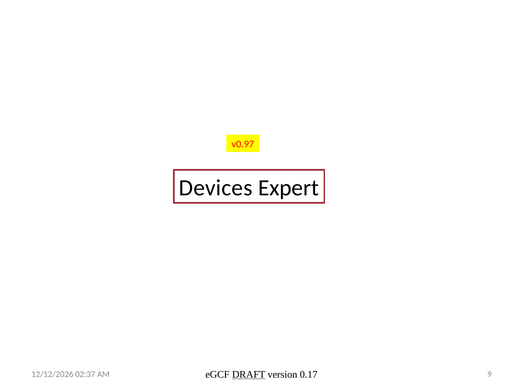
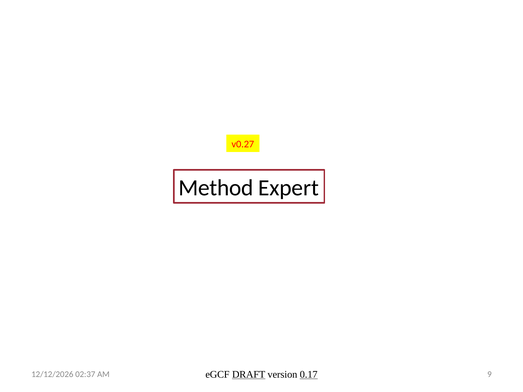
v0.97: v0.97 -> v0.27
Devices: Devices -> Method
0.17 underline: none -> present
